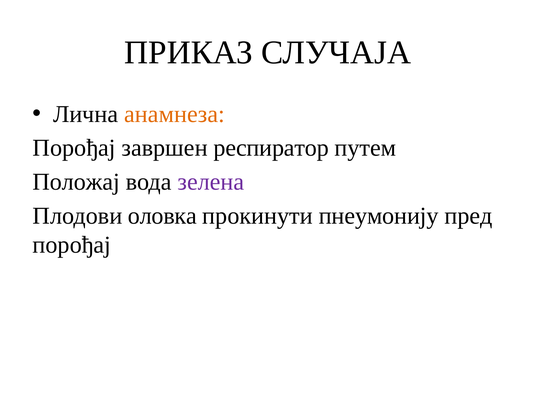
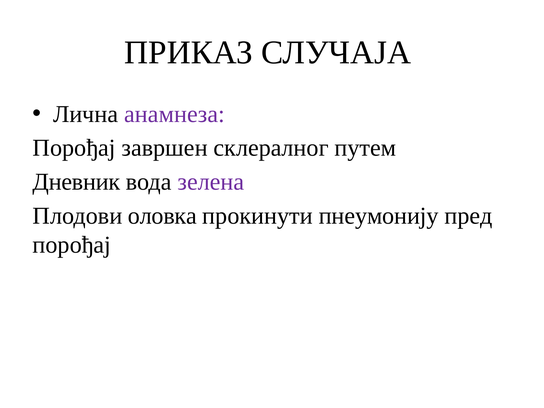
анамнеза colour: orange -> purple
респиратор: респиратор -> склералног
Положај: Положај -> Дневник
